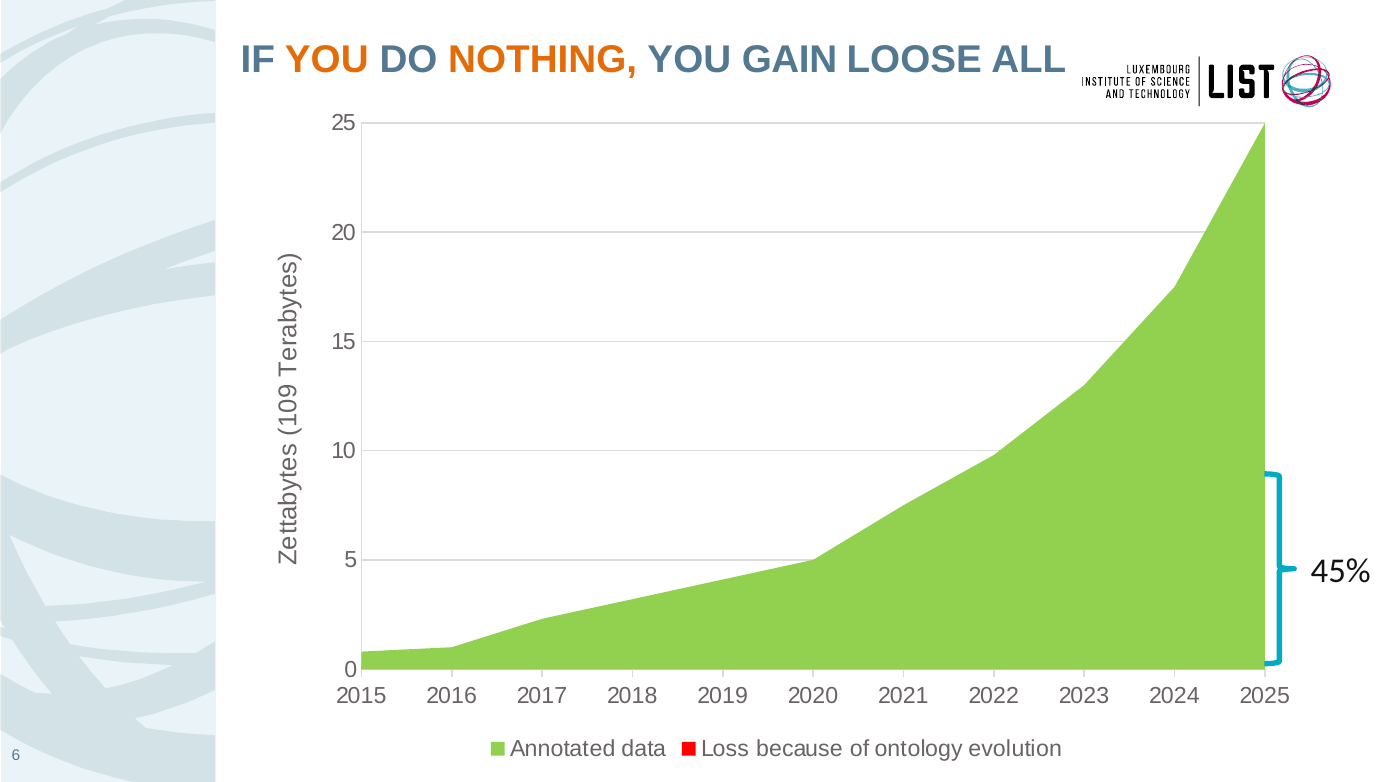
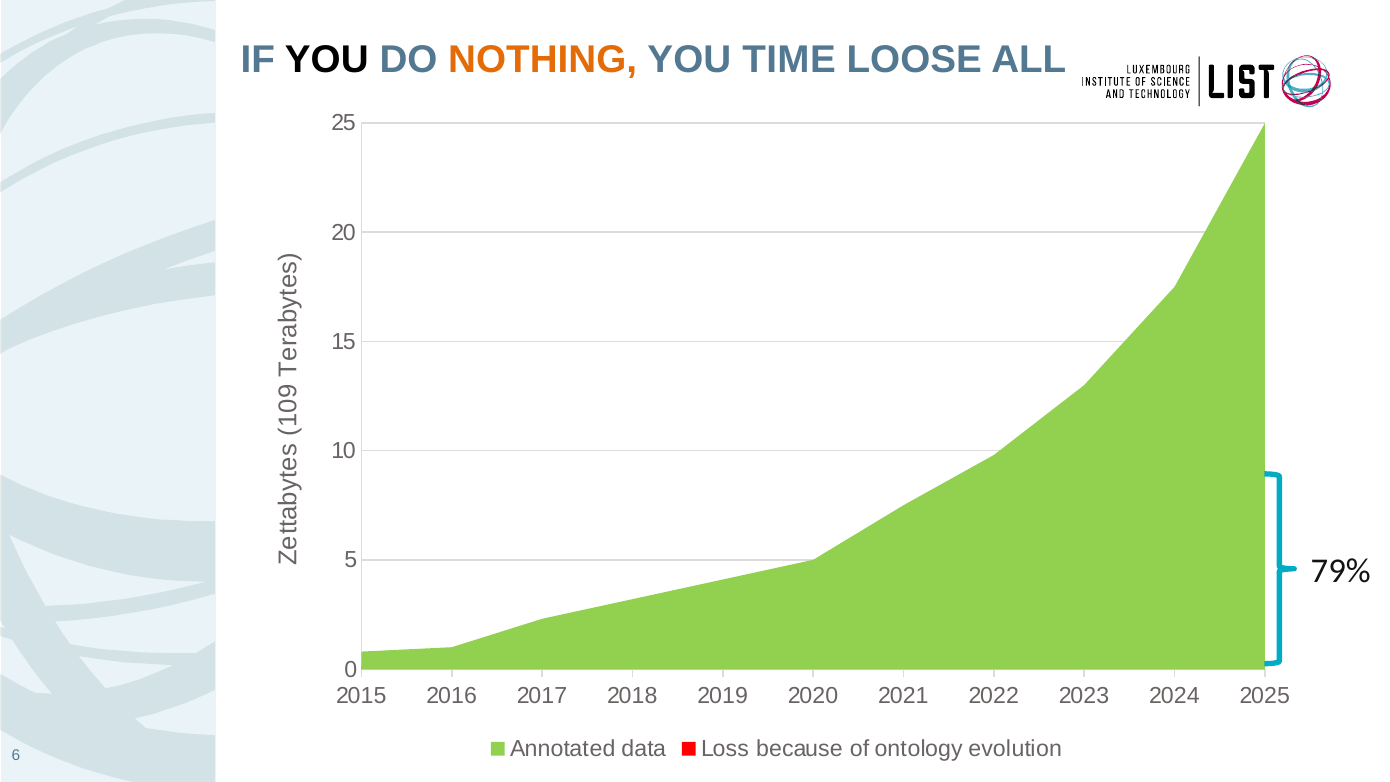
YOU at (327, 60) colour: orange -> black
GAIN: GAIN -> TIME
45%: 45% -> 79%
